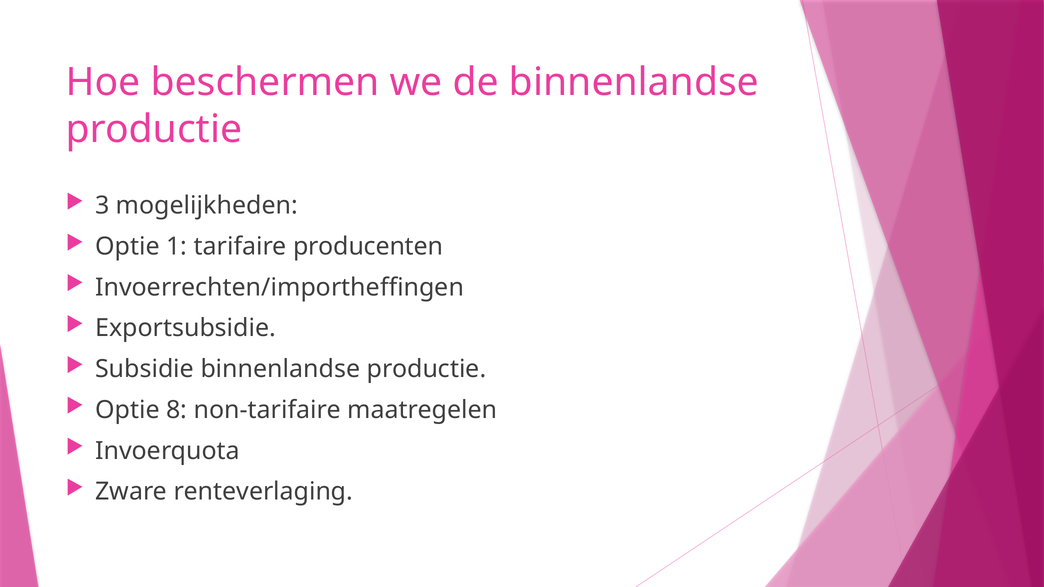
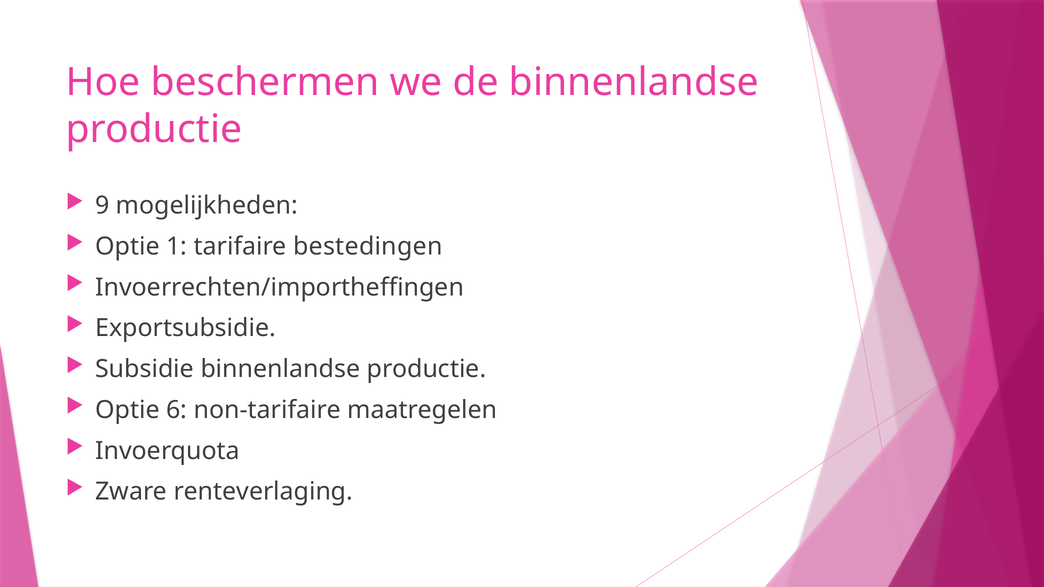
3: 3 -> 9
producenten: producenten -> bestedingen
8: 8 -> 6
